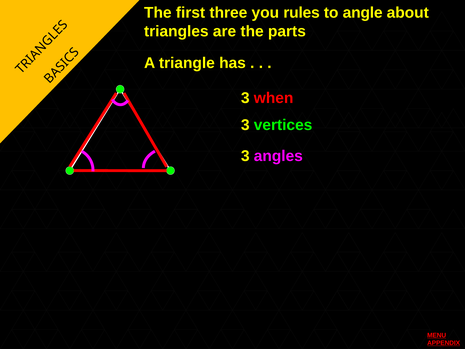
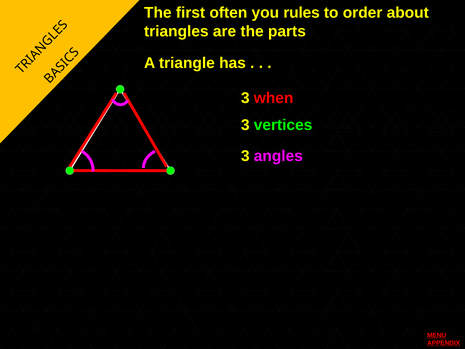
three: three -> often
angle: angle -> order
